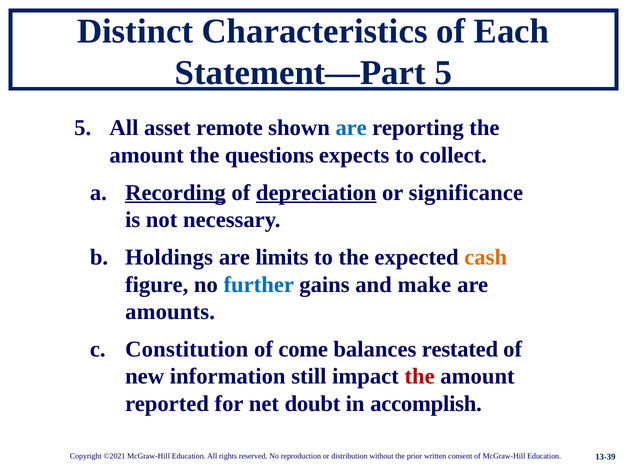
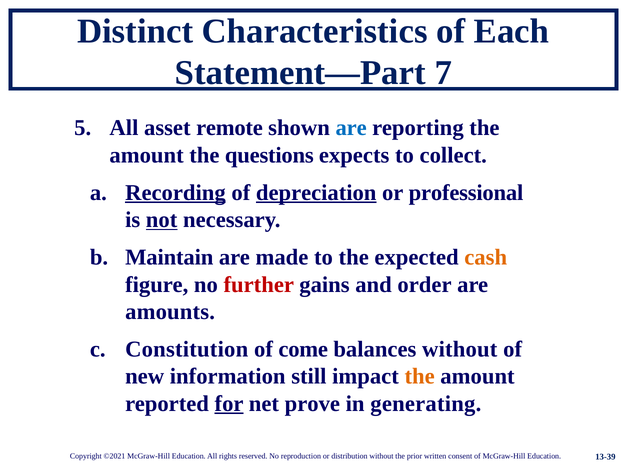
Statement—Part 5: 5 -> 7
significance: significance -> professional
not underline: none -> present
Holdings: Holdings -> Maintain
limits: limits -> made
further colour: blue -> red
make: make -> order
balances restated: restated -> without
the at (420, 377) colour: red -> orange
for underline: none -> present
doubt: doubt -> prove
accomplish: accomplish -> generating
